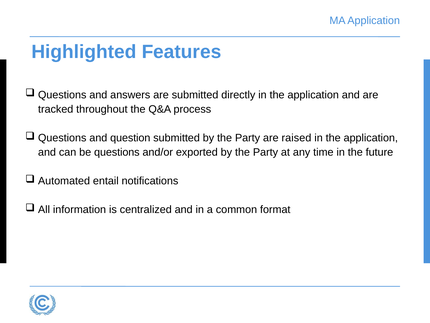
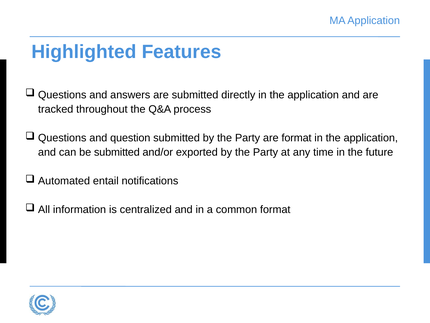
are raised: raised -> format
be questions: questions -> submitted
